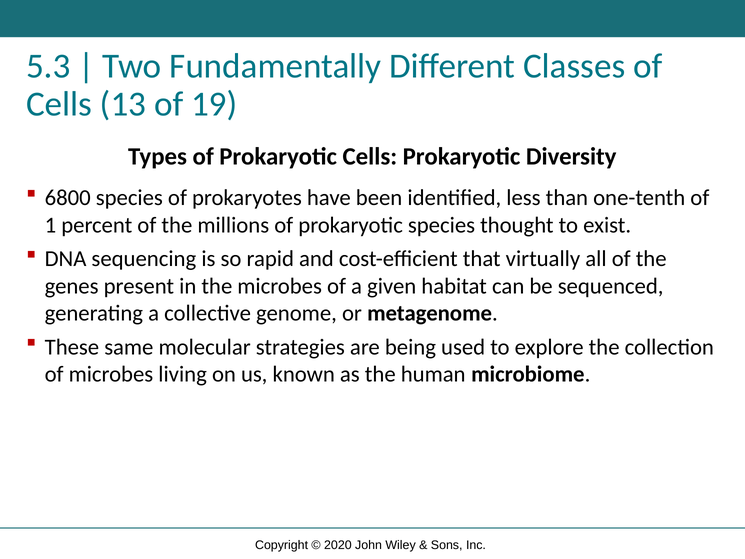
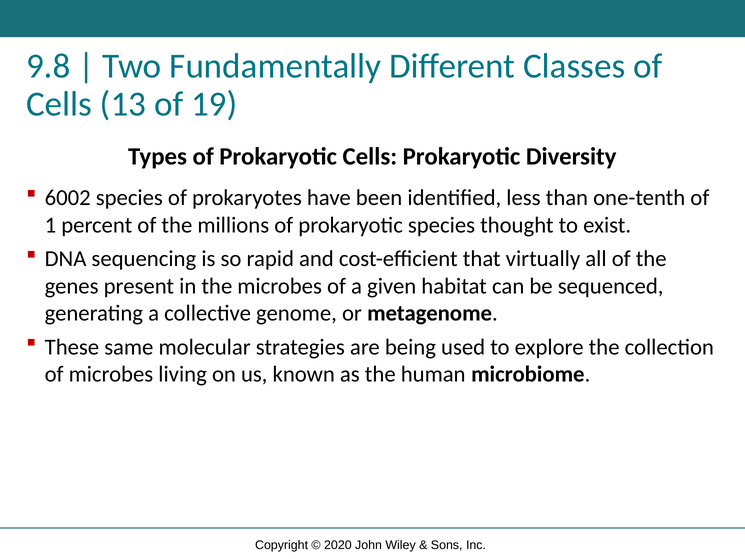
5.3: 5.3 -> 9.8
6800: 6800 -> 6002
